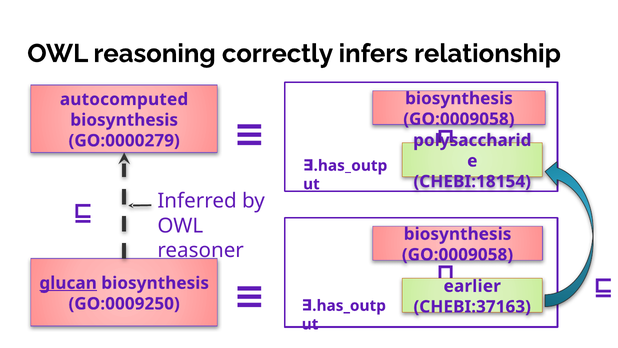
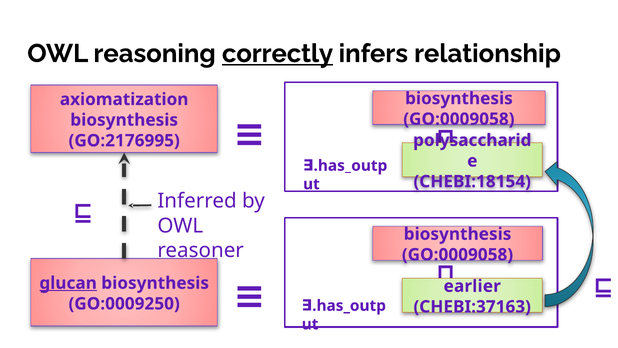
correctly underline: none -> present
autocomputed: autocomputed -> axiomatization
GO:0000279: GO:0000279 -> GO:2176995
